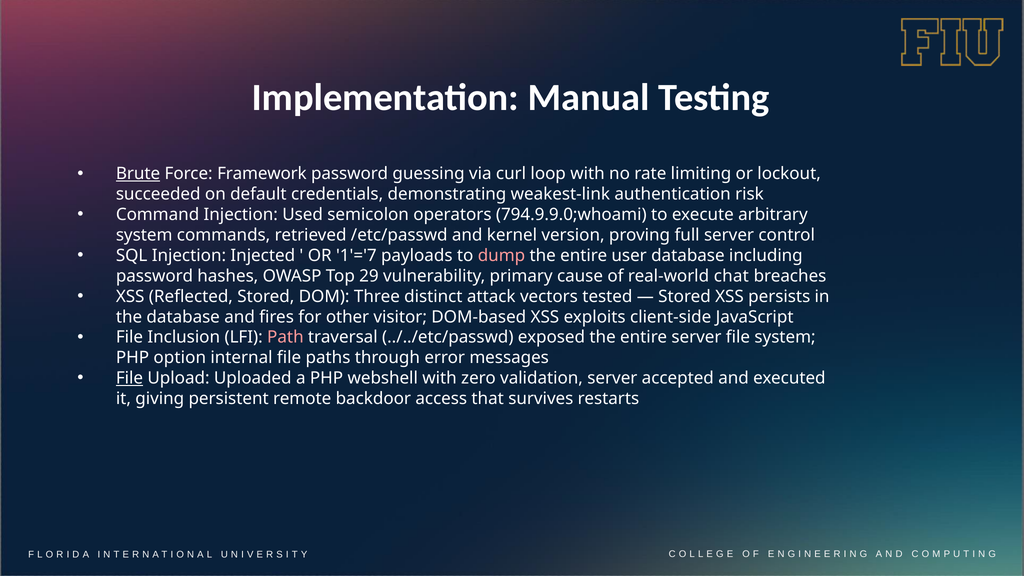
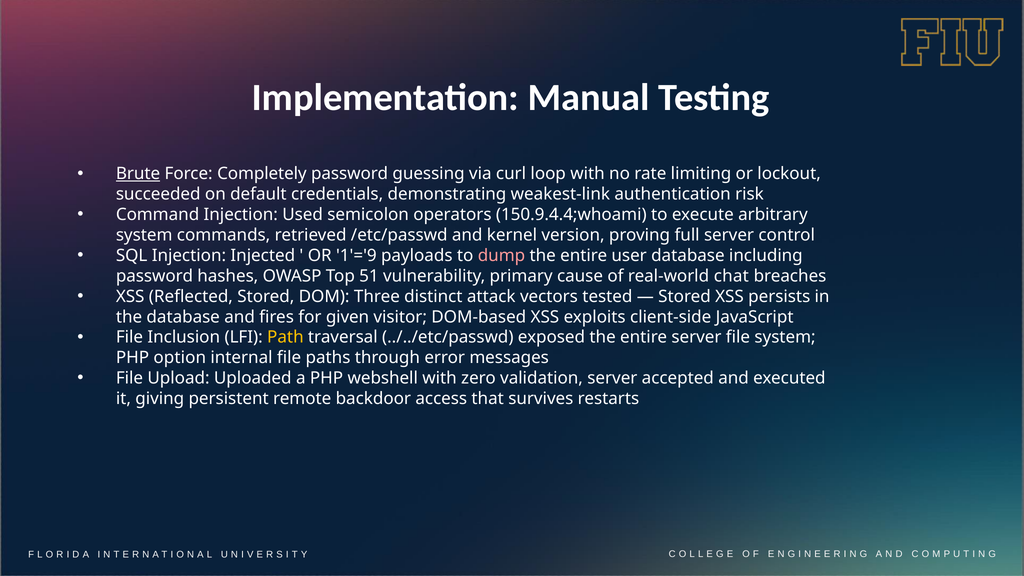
Framework: Framework -> Completely
794.9.9.0;whoami: 794.9.9.0;whoami -> 150.9.4.4;whoami
1'='7: 1'='7 -> 1'='9
29: 29 -> 51
other: other -> given
Path colour: pink -> yellow
File at (129, 378) underline: present -> none
